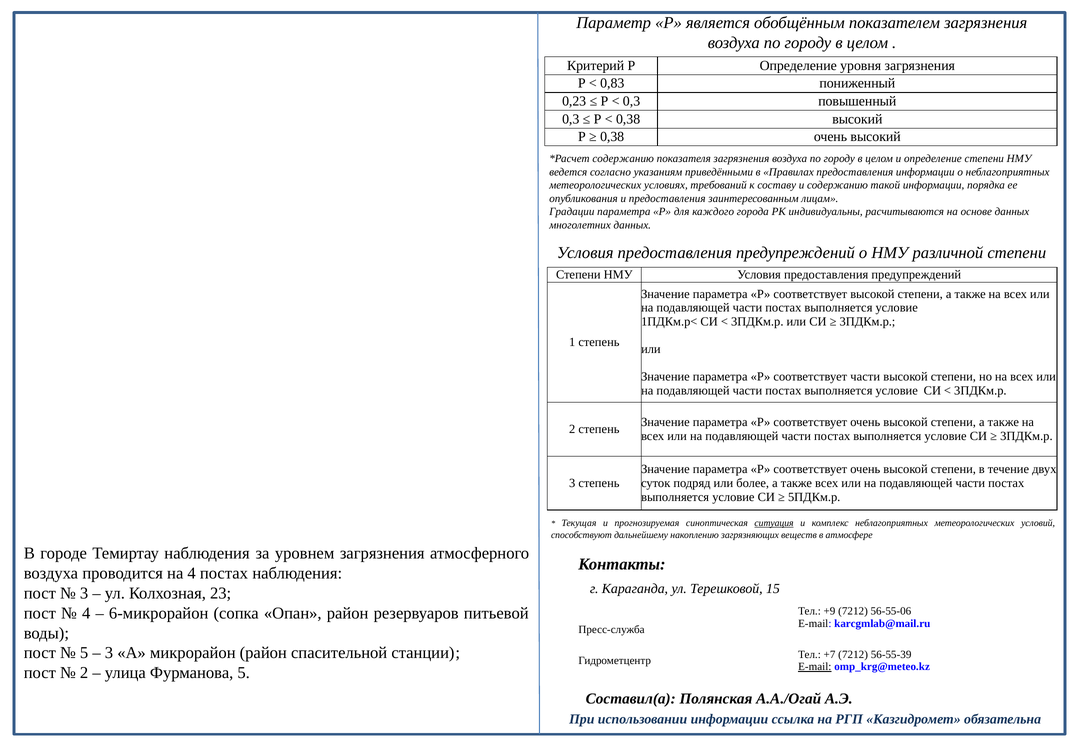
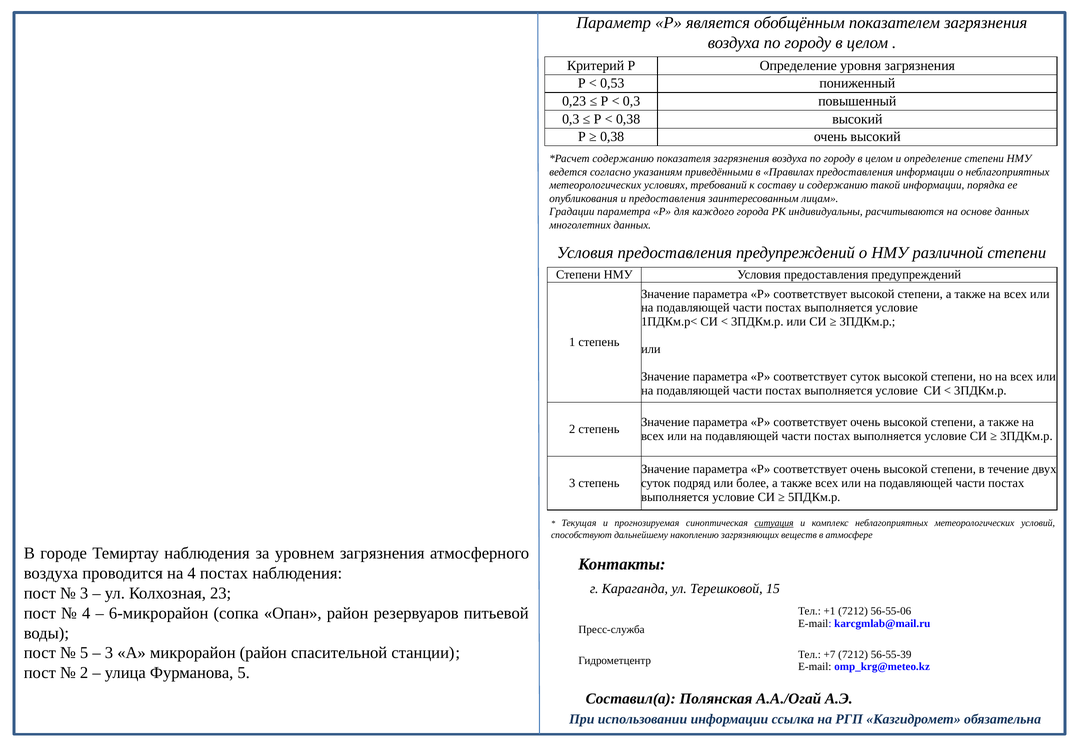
0,83: 0,83 -> 0,53
соответствует части: части -> суток
+9: +9 -> +1
E-mail at (815, 667) underline: present -> none
